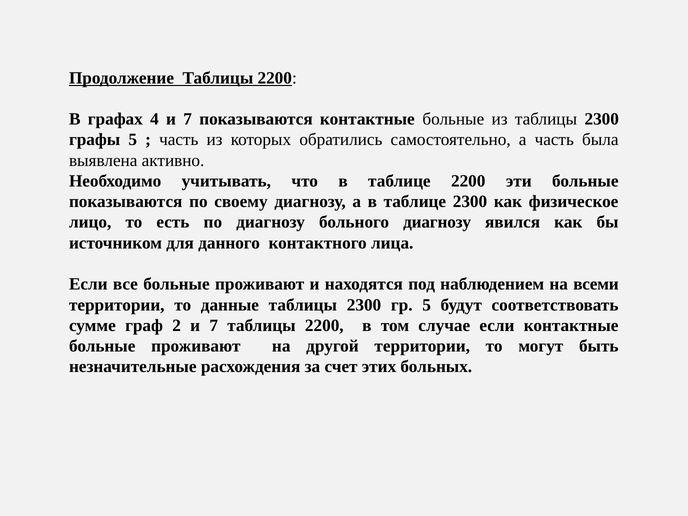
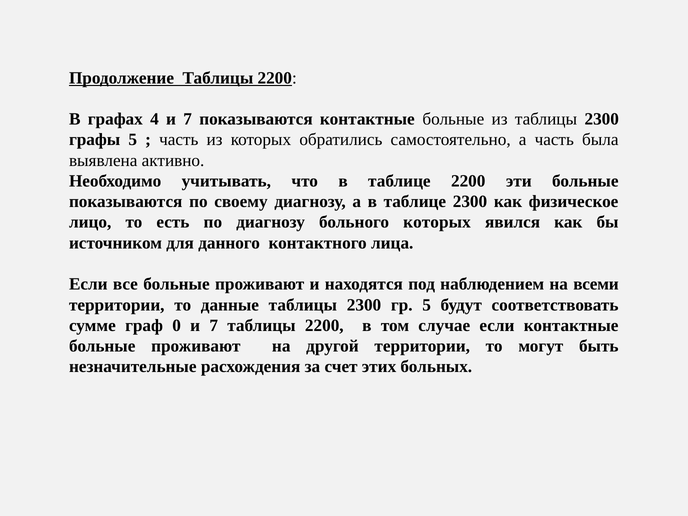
больного диагнозу: диагнозу -> которых
2: 2 -> 0
